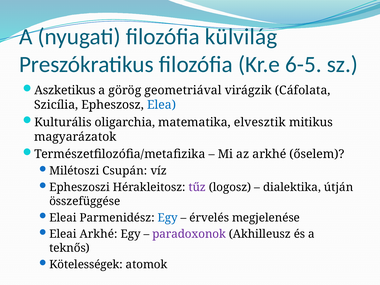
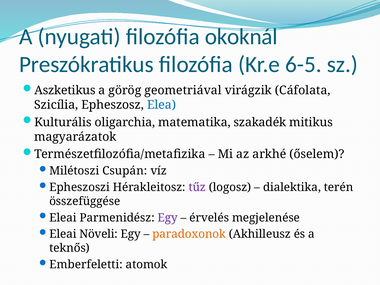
külvilág: külvilág -> okoknál
elvesztik: elvesztik -> szakadék
útján: útján -> terén
Egy at (168, 218) colour: blue -> purple
Eleai Arkhé: Arkhé -> Növeli
paradoxonok colour: purple -> orange
Kötelességek: Kötelességek -> Emberfeletti
